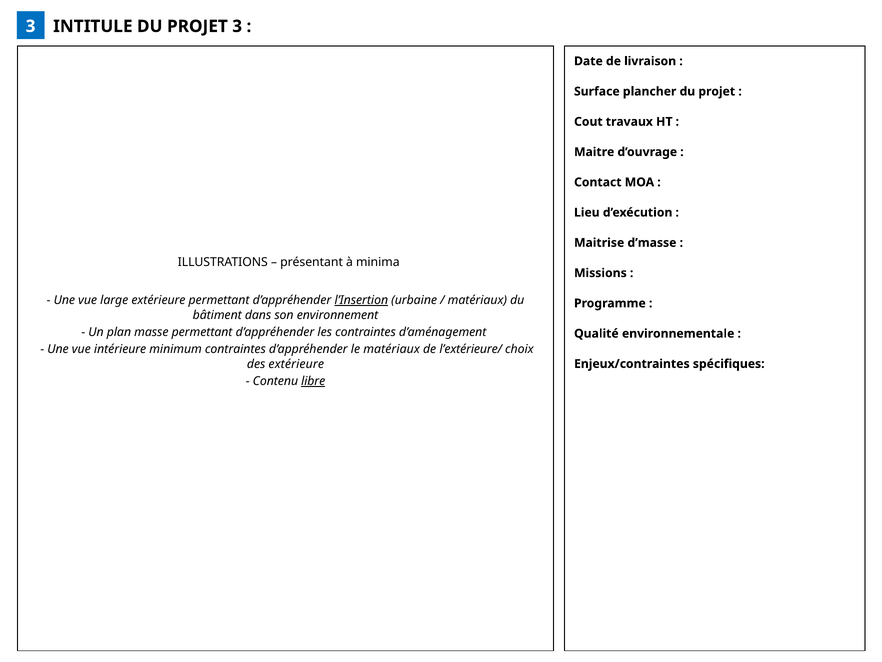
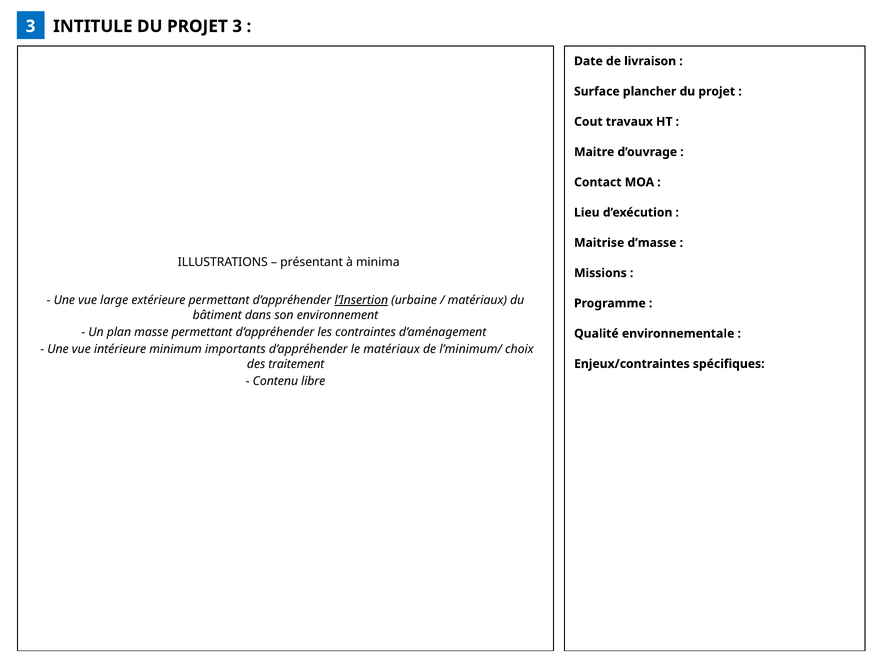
minimum contraintes: contraintes -> importants
l’extérieure/: l’extérieure/ -> l’minimum/
des extérieure: extérieure -> traitement
libre underline: present -> none
